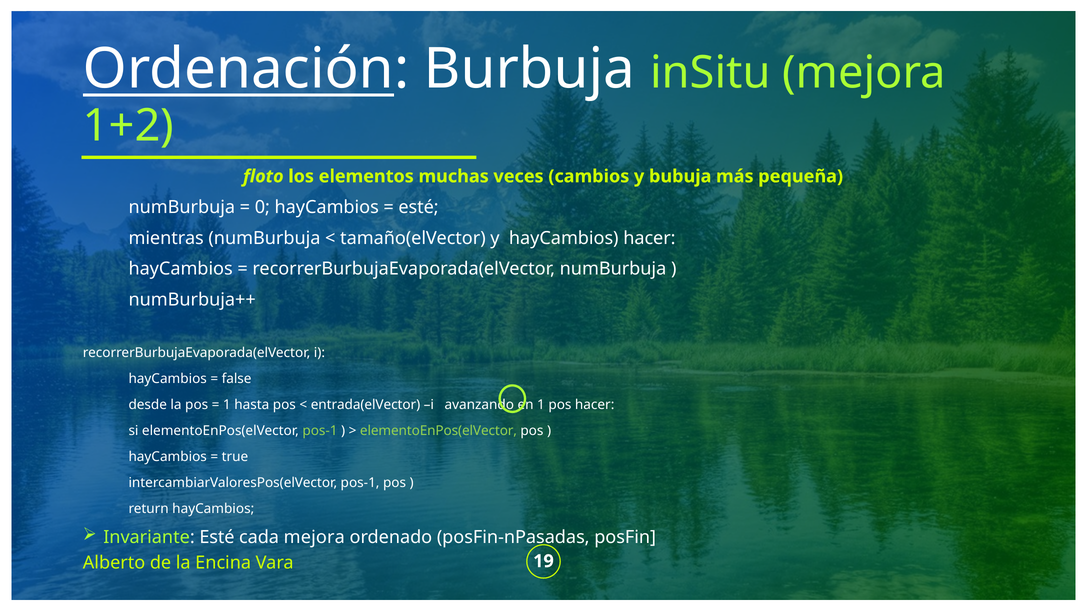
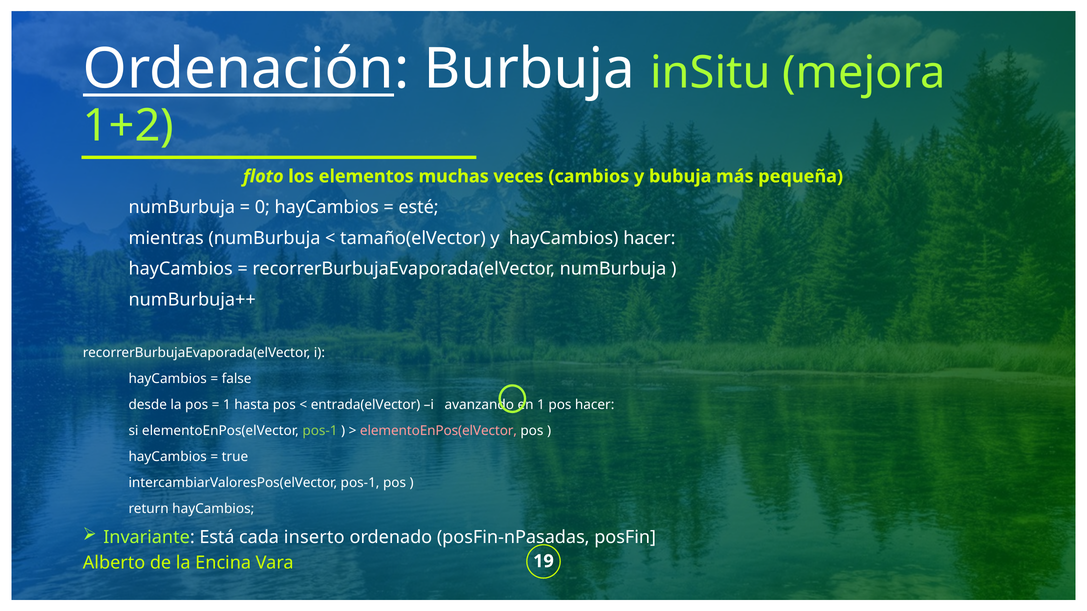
elementoEnPos(elVector at (438, 431) colour: light green -> pink
Invariante Esté: Esté -> Está
cada mejora: mejora -> inserto
